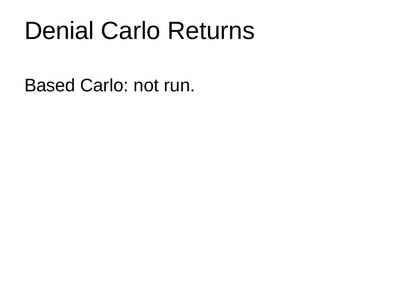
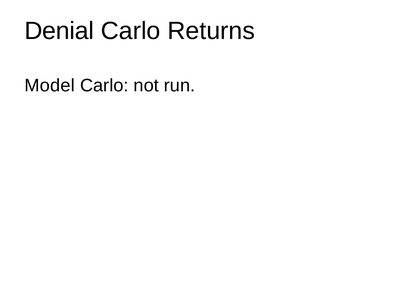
Based: Based -> Model
